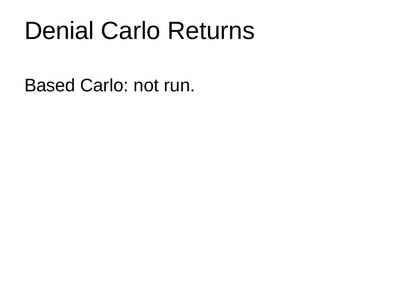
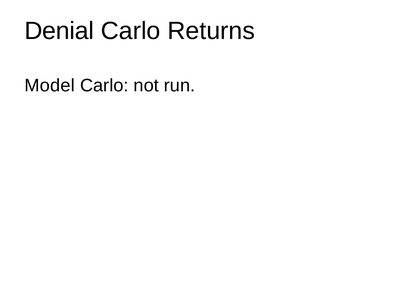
Based: Based -> Model
